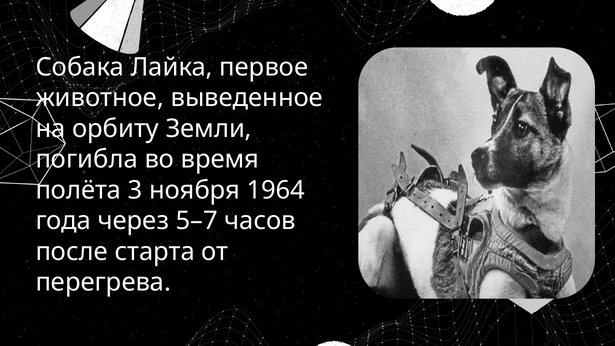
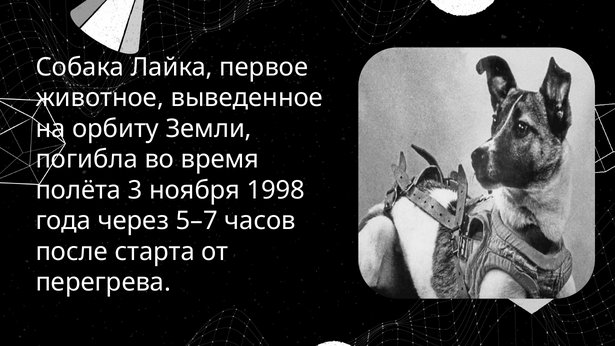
1964: 1964 -> 1998
